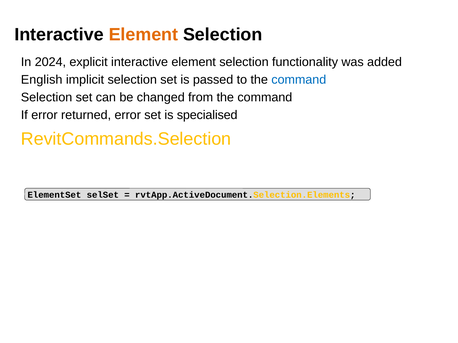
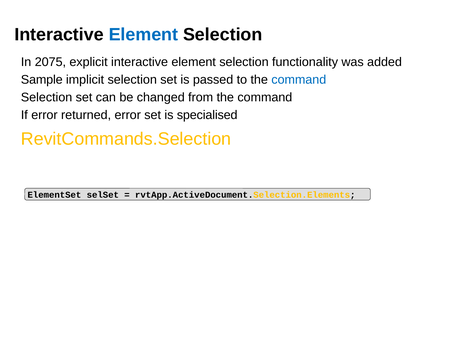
Element at (143, 34) colour: orange -> blue
2024: 2024 -> 2075
English: English -> Sample
